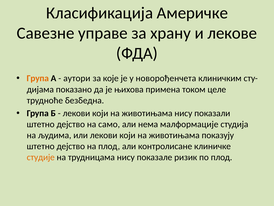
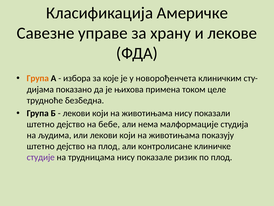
аутори: аутори -> избора
само: само -> бебе
студије colour: orange -> purple
